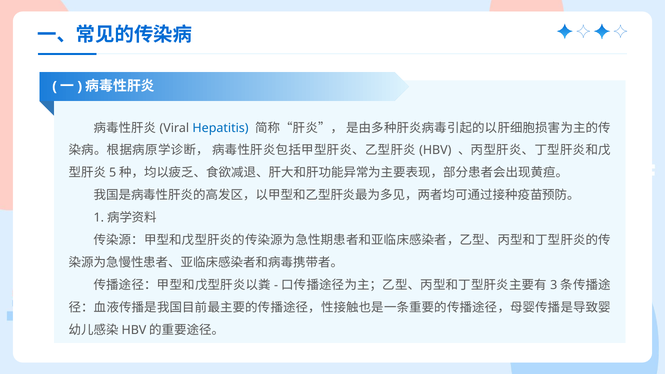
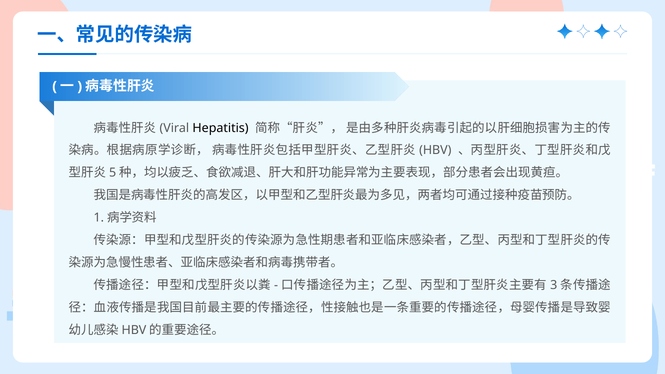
Hepatitis colour: blue -> black
